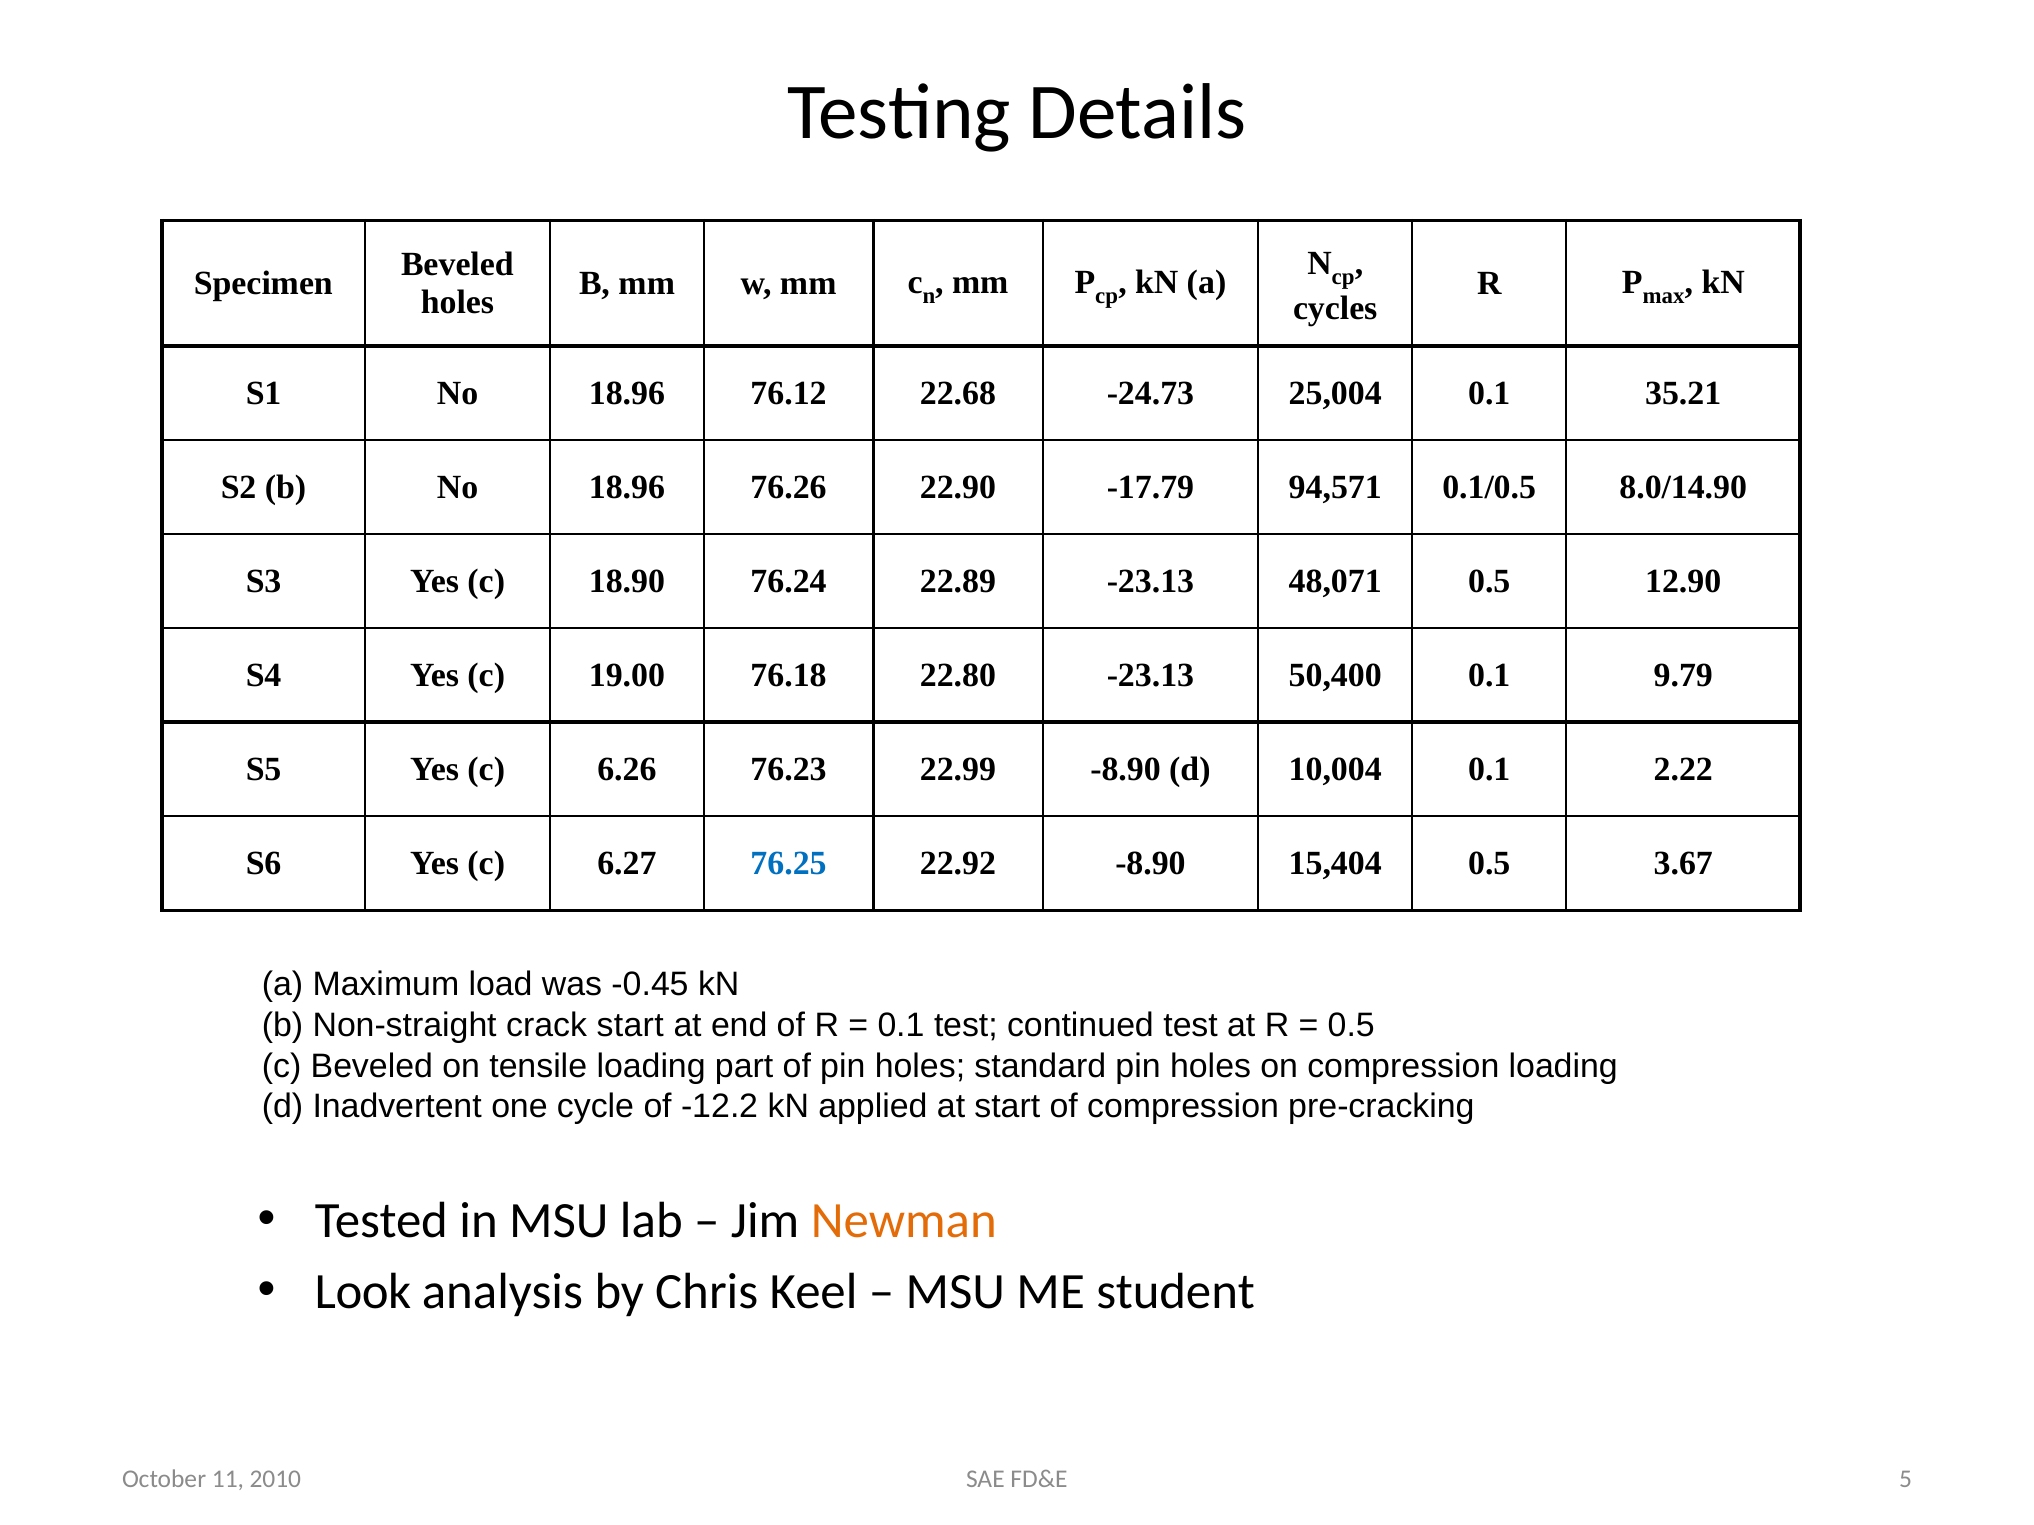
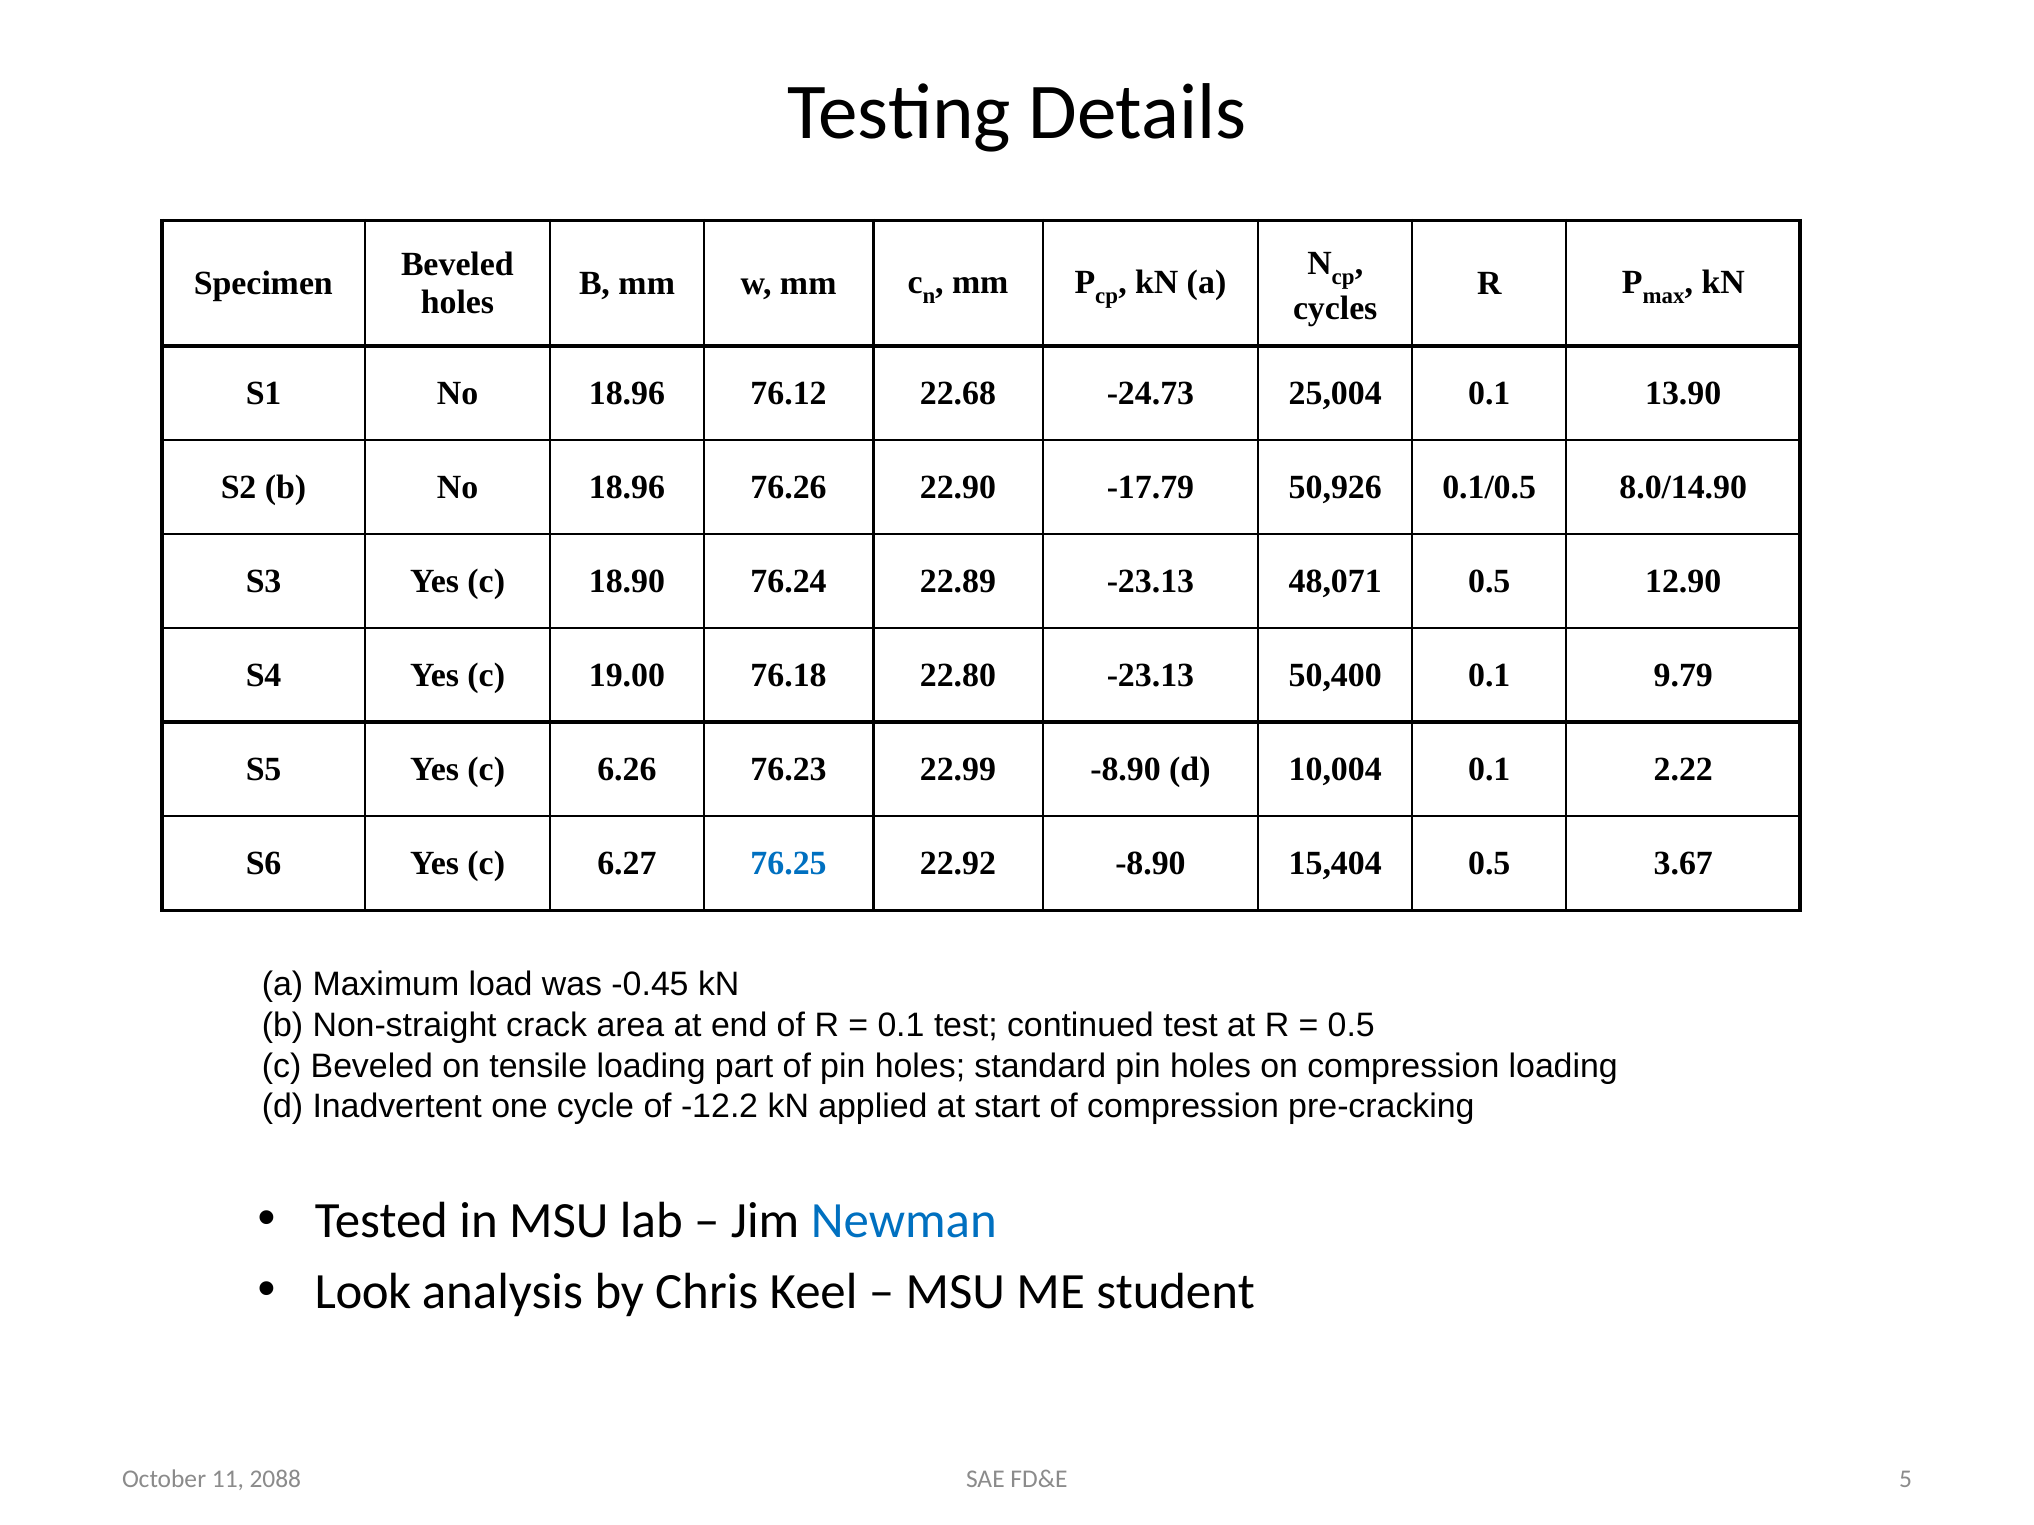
35.21: 35.21 -> 13.90
94,571: 94,571 -> 50,926
crack start: start -> area
Newman colour: orange -> blue
2010: 2010 -> 2088
